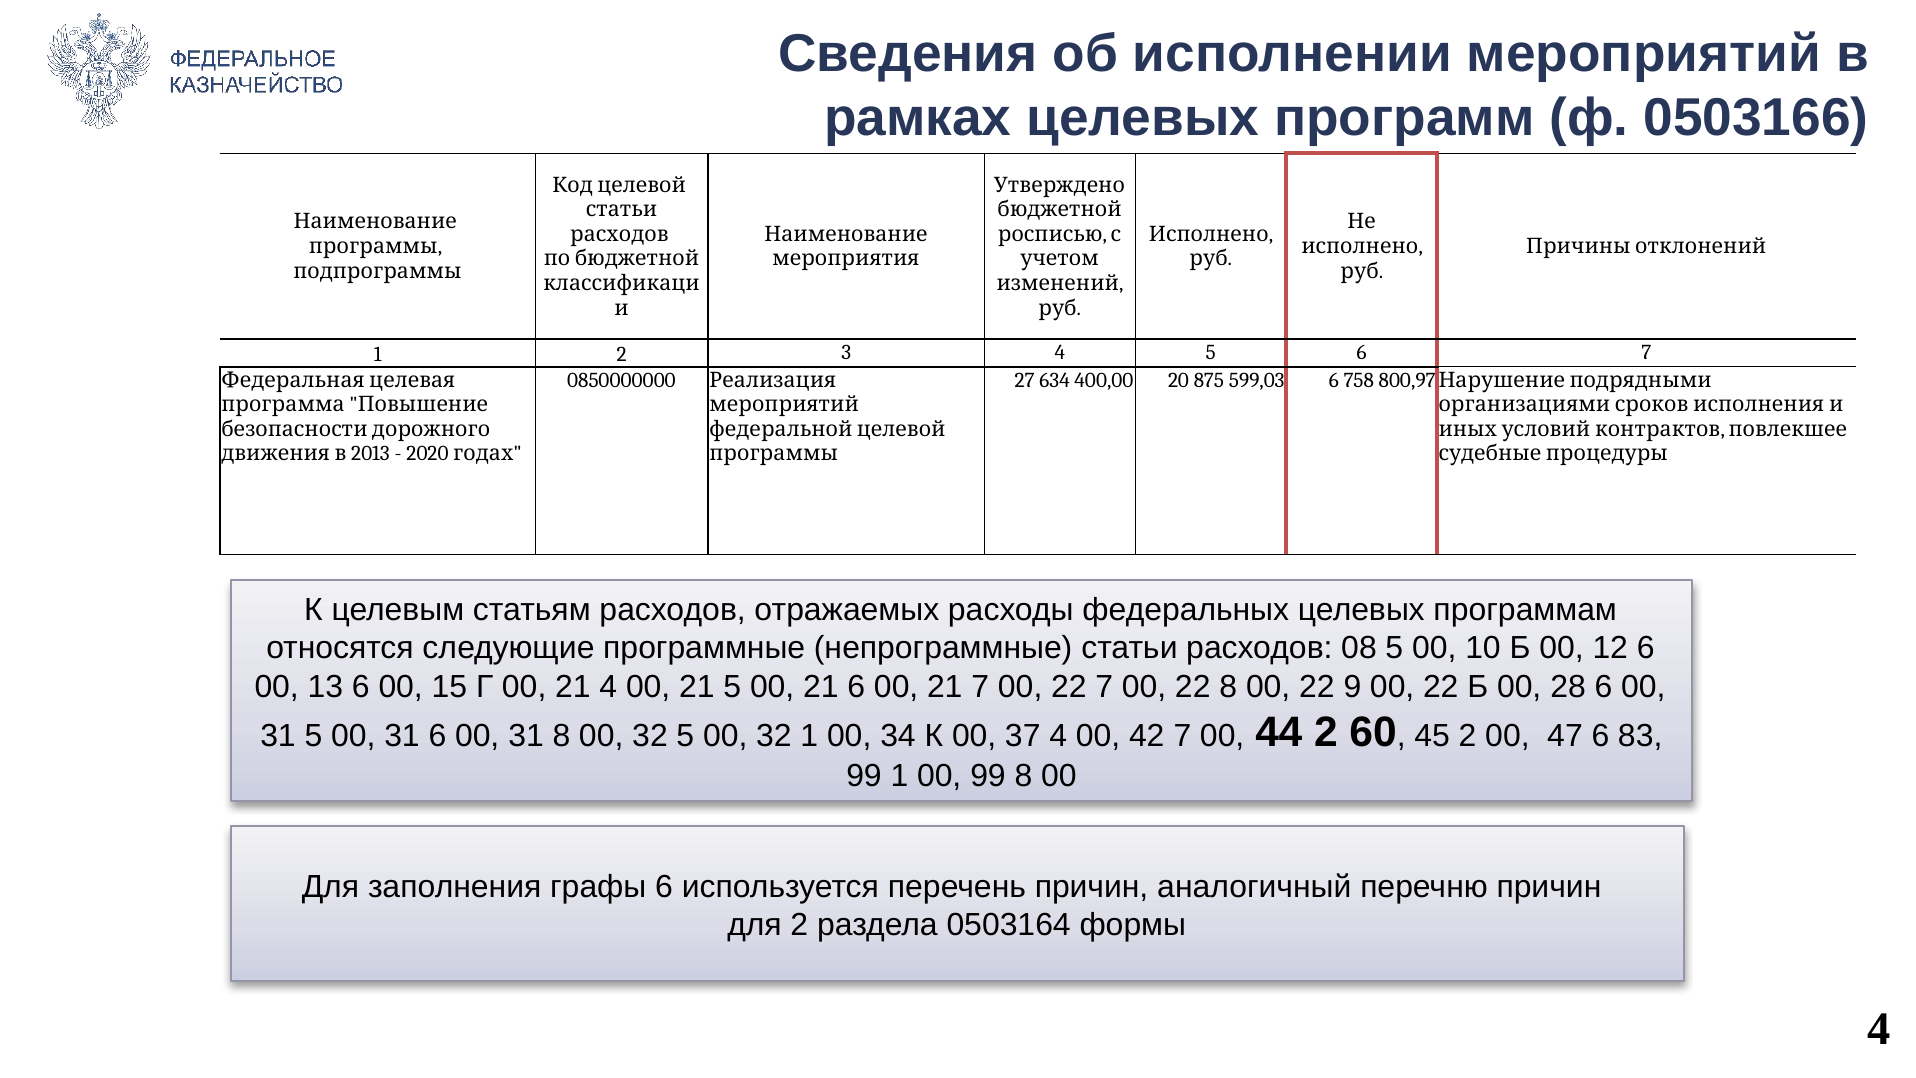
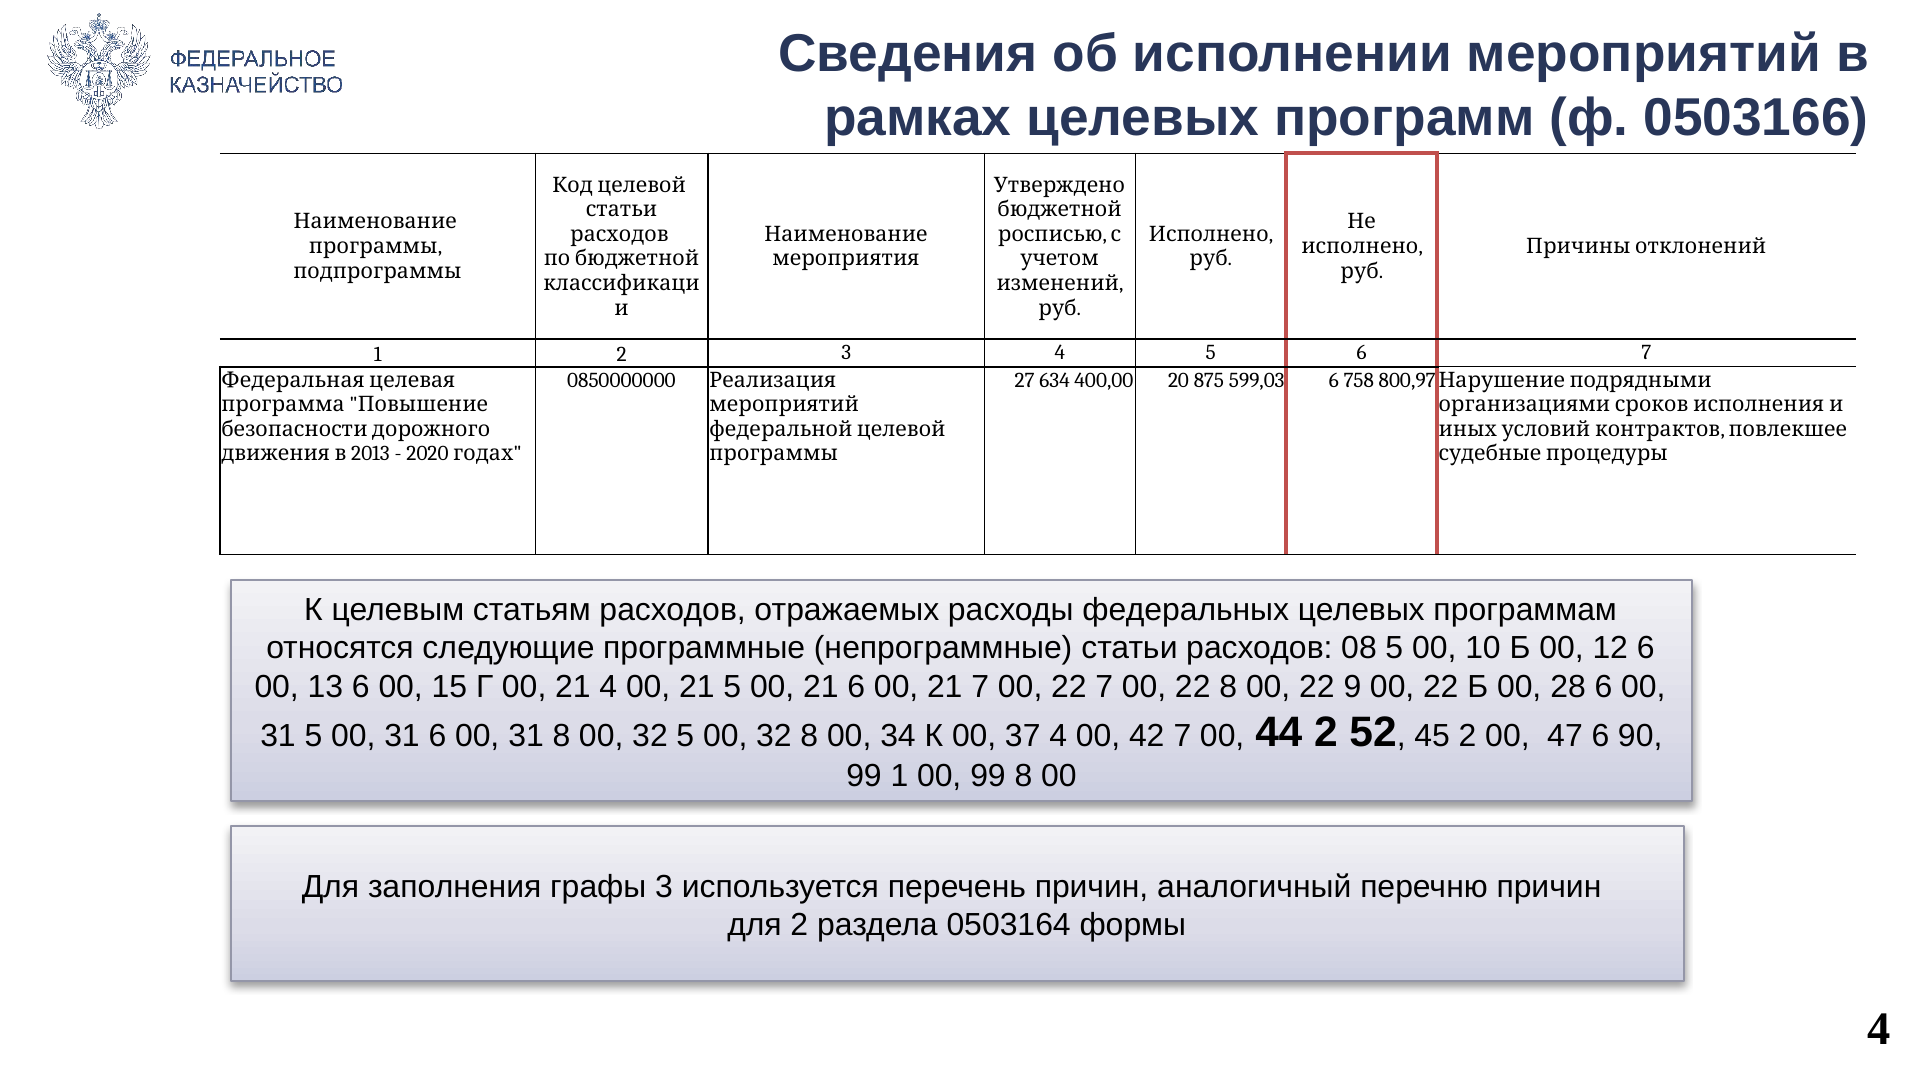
32 1: 1 -> 8
60: 60 -> 52
83: 83 -> 90
графы 6: 6 -> 3
